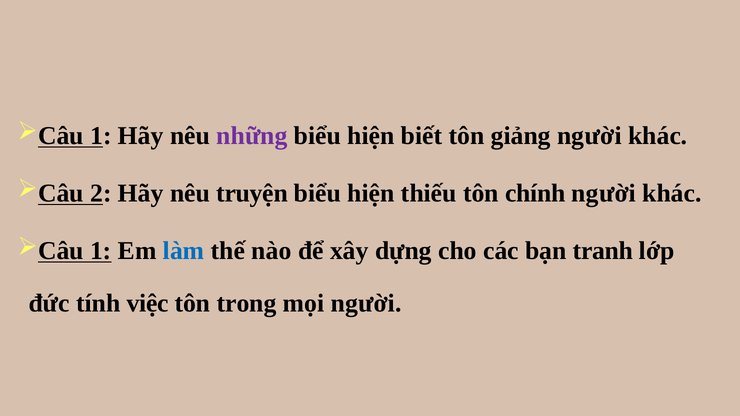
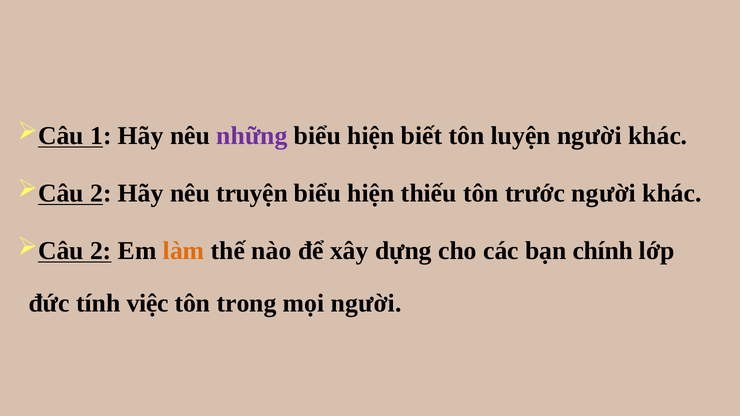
giảng: giảng -> luyện
chính: chính -> trước
1 at (101, 251): 1 -> 2
làm colour: blue -> orange
tranh: tranh -> chính
